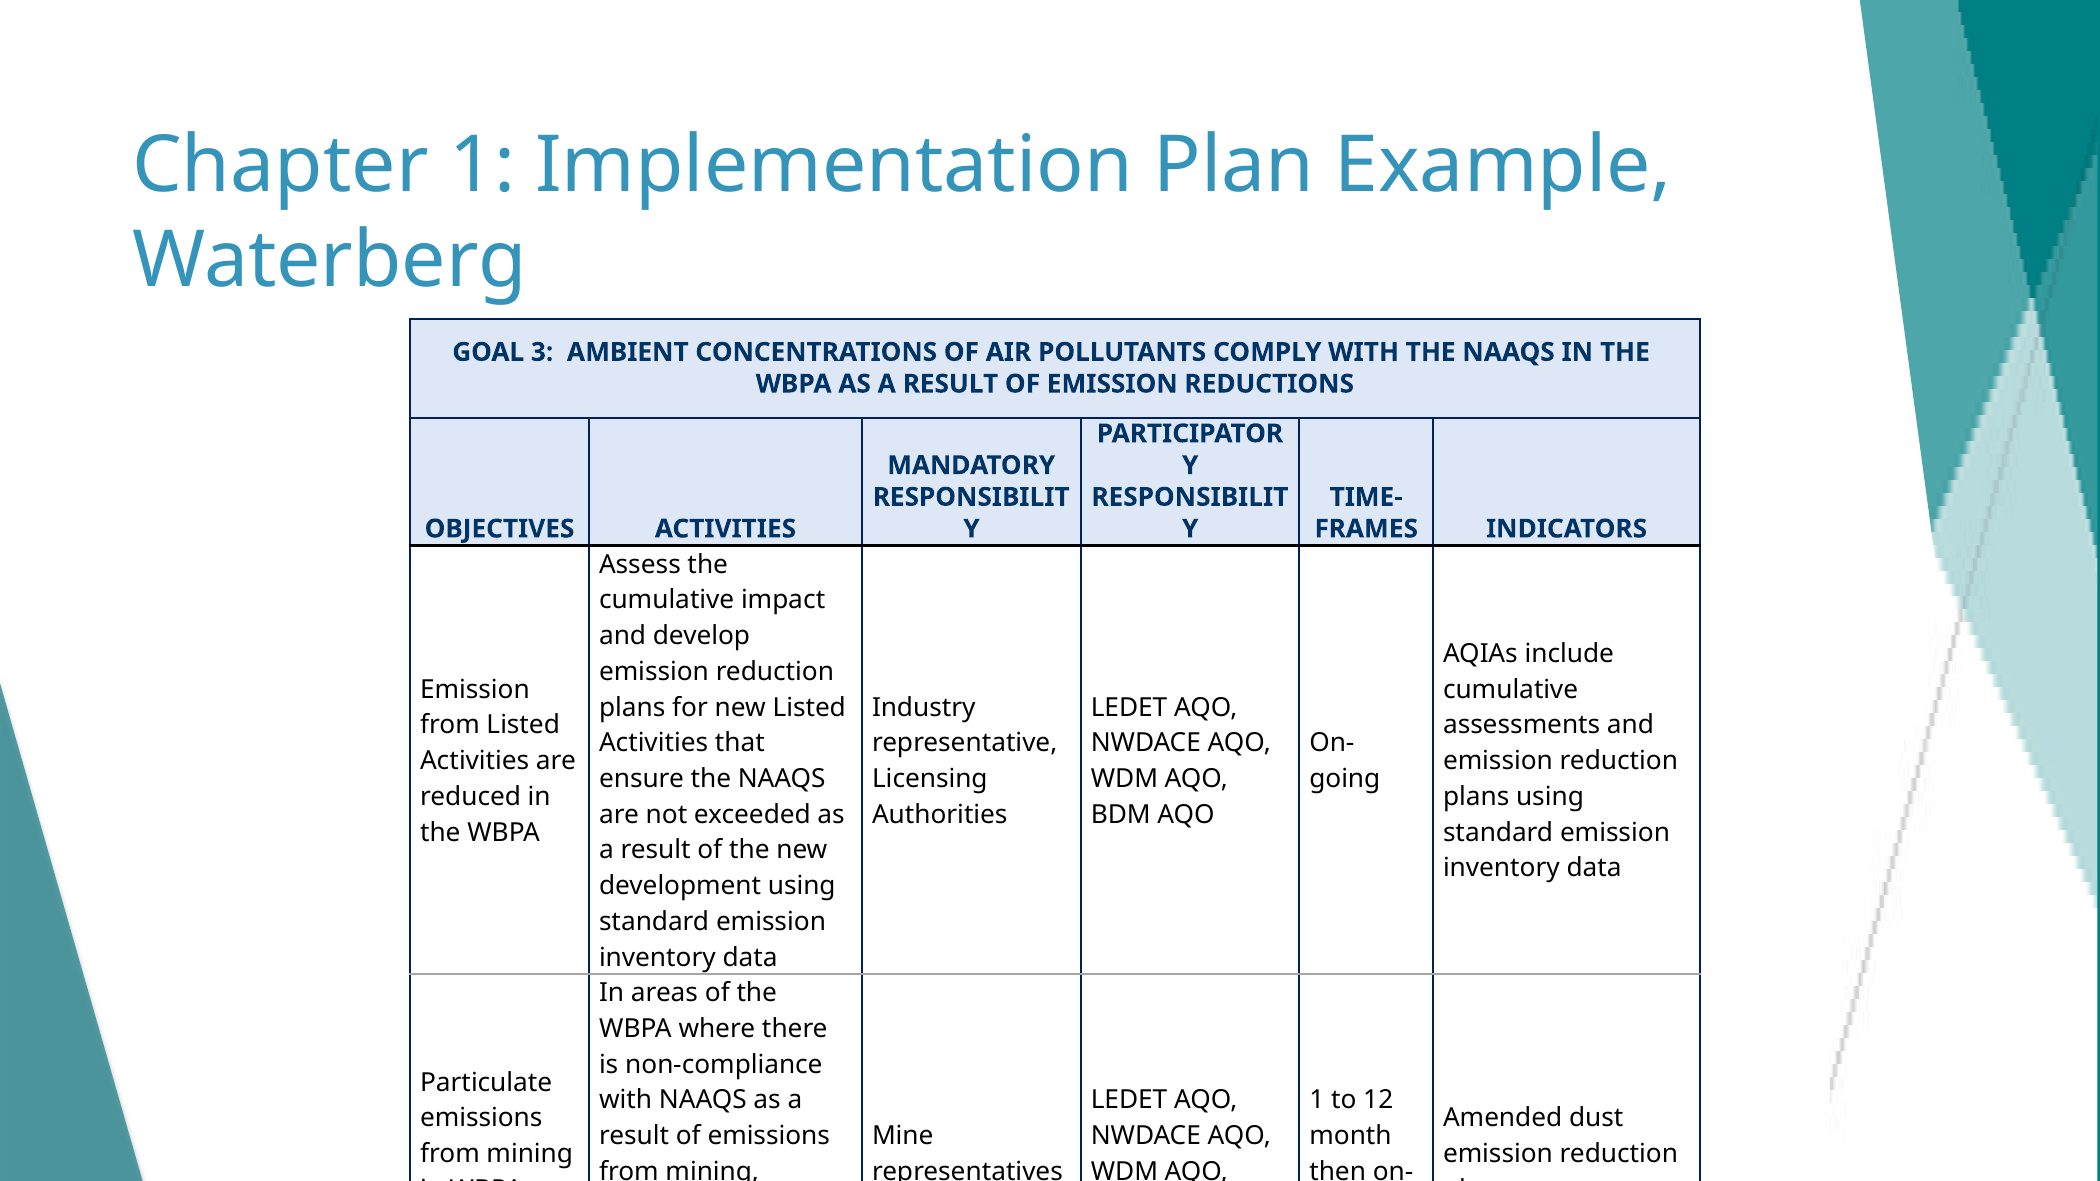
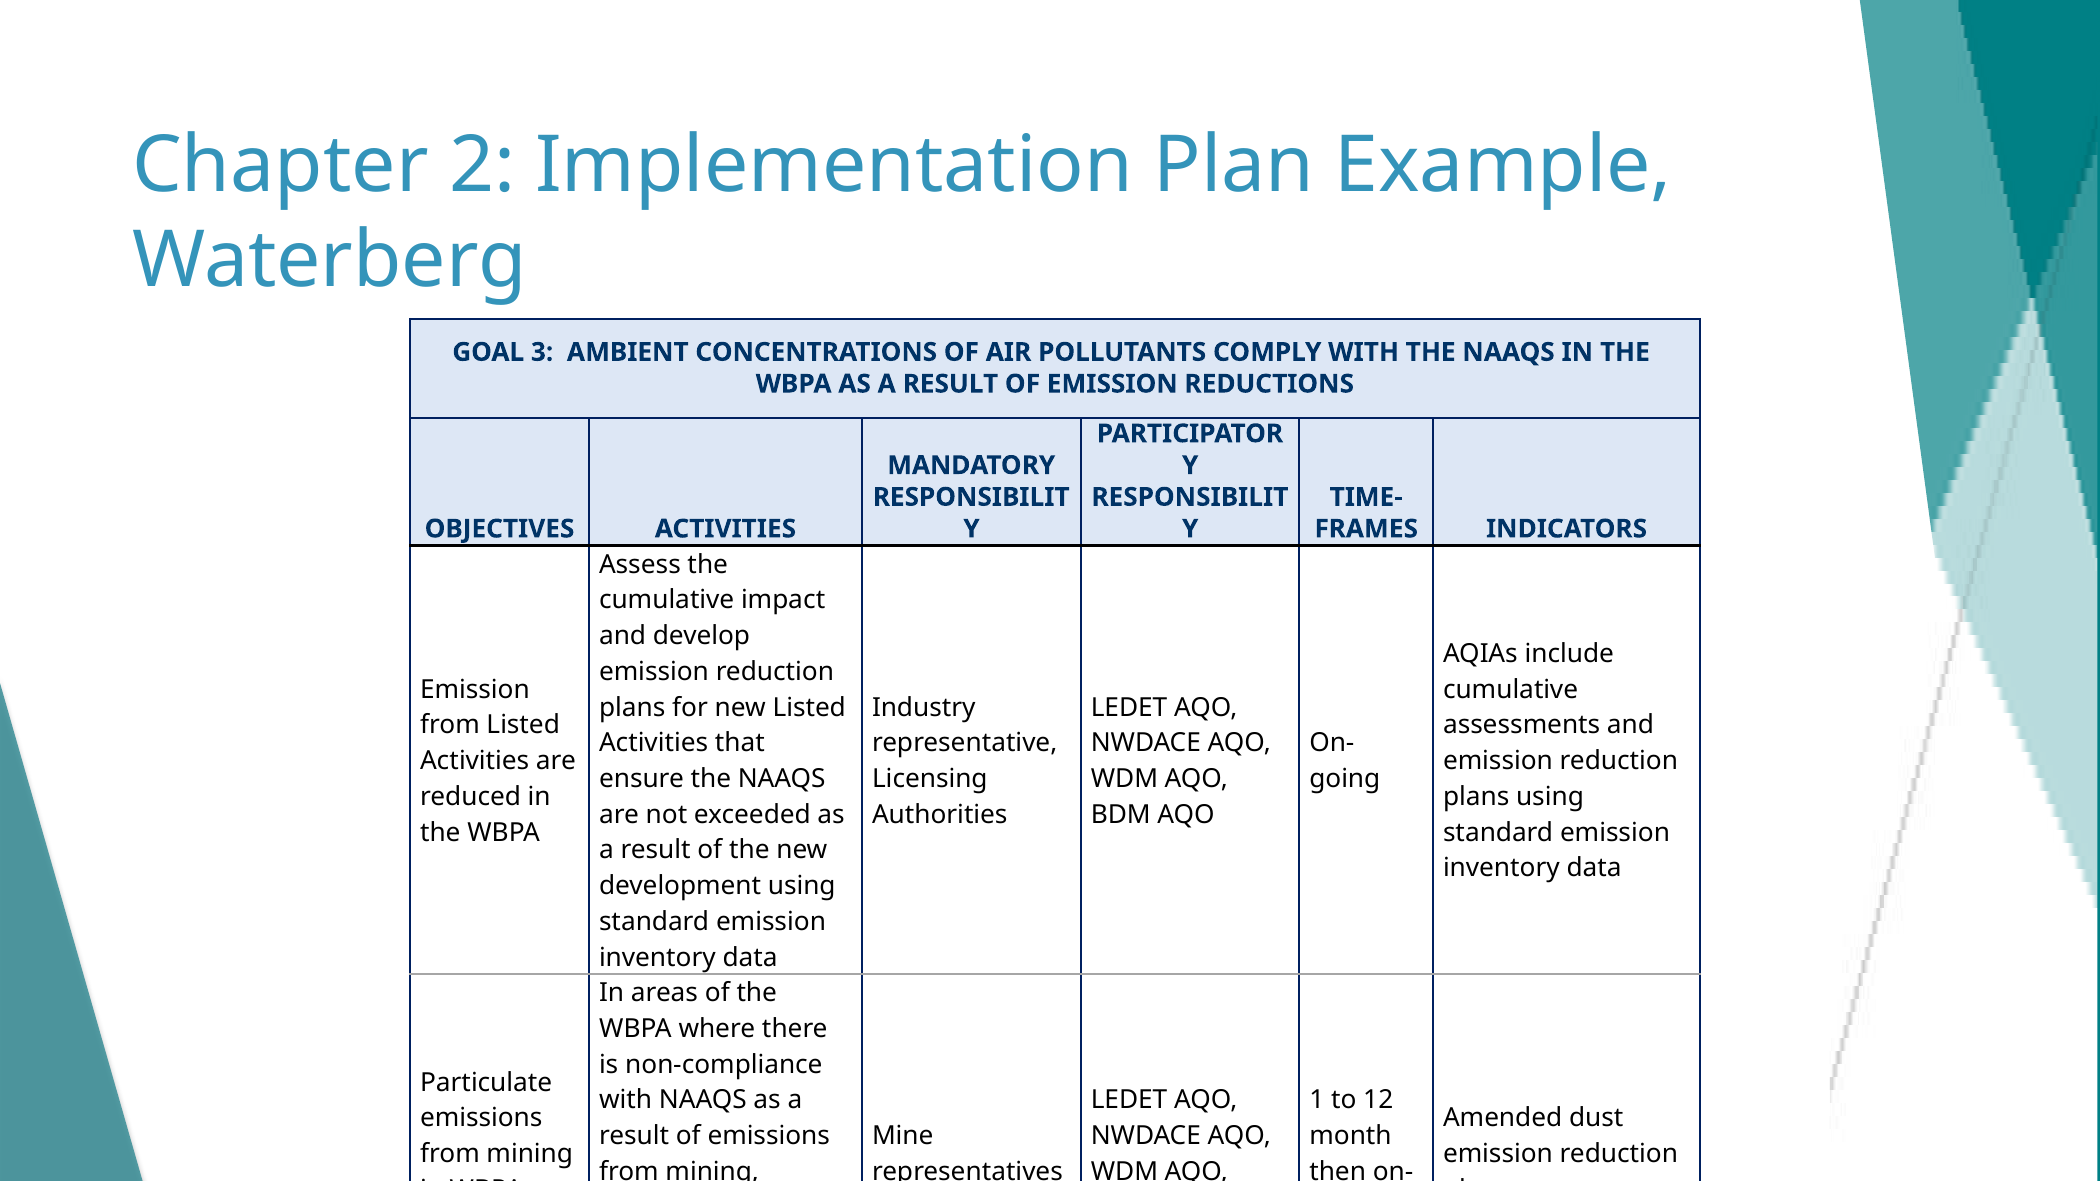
Chapter 1: 1 -> 2
